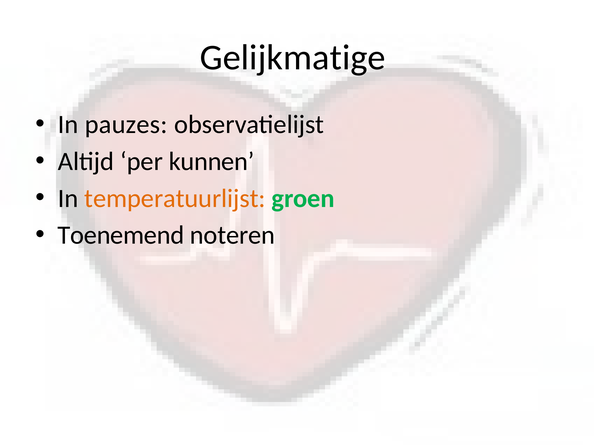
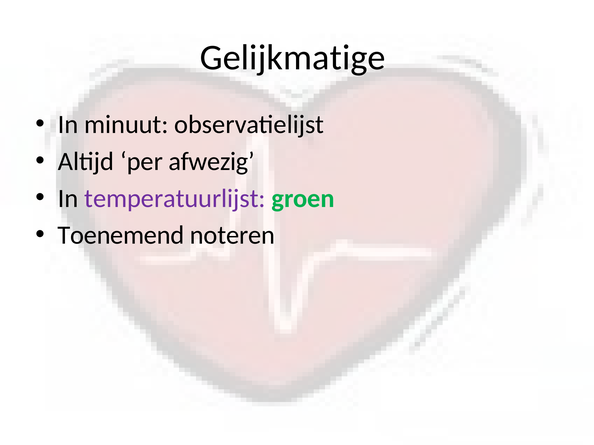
pauzes: pauzes -> minuut
kunnen: kunnen -> afwezig
temperatuurlijst colour: orange -> purple
